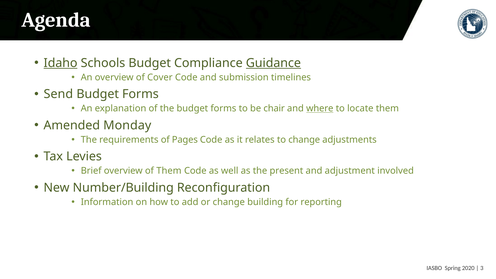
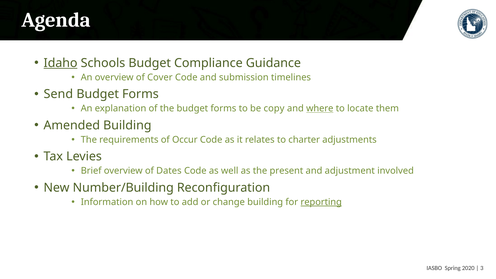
Guidance underline: present -> none
chair: chair -> copy
Amended Monday: Monday -> Building
Pages: Pages -> Occur
to change: change -> charter
of Them: Them -> Dates
reporting underline: none -> present
